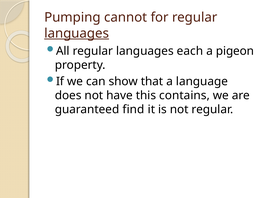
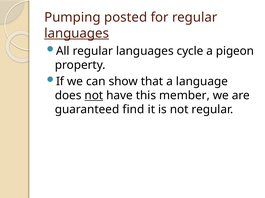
cannot: cannot -> posted
each: each -> cycle
not at (94, 96) underline: none -> present
contains: contains -> member
